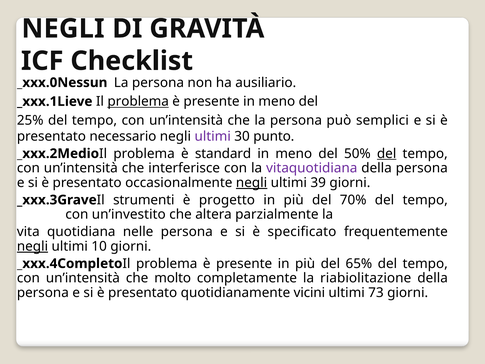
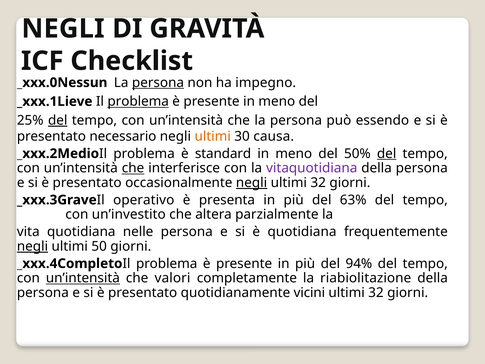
persona at (158, 83) underline: none -> present
ausiliario: ausiliario -> impegno
del at (58, 120) underline: none -> present
semplici: semplici -> essendo
ultimi at (213, 136) colour: purple -> orange
punto: punto -> causa
che at (133, 168) underline: none -> present
39 at (318, 183): 39 -> 32
strumenti: strumenti -> operativo
progetto: progetto -> presenta
70%: 70% -> 63%
è specificato: specificato -> quotidiana
10: 10 -> 50
65%: 65% -> 94%
un’intensità at (83, 278) underline: none -> present
molto: molto -> valori
73 at (376, 292): 73 -> 32
